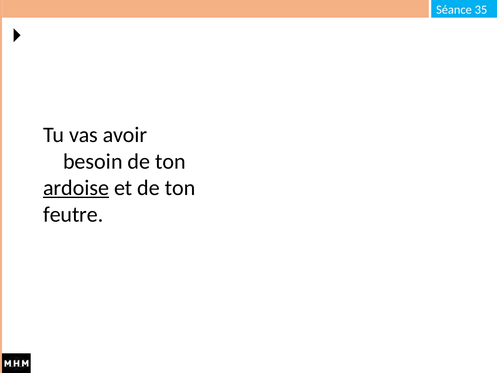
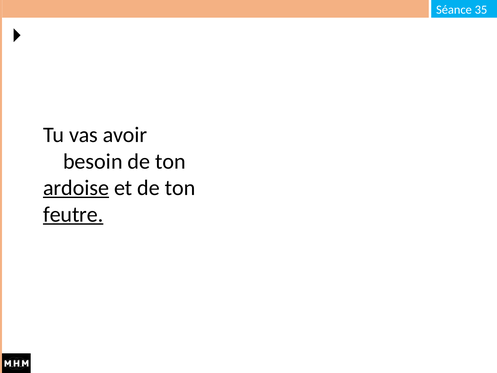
feutre underline: none -> present
